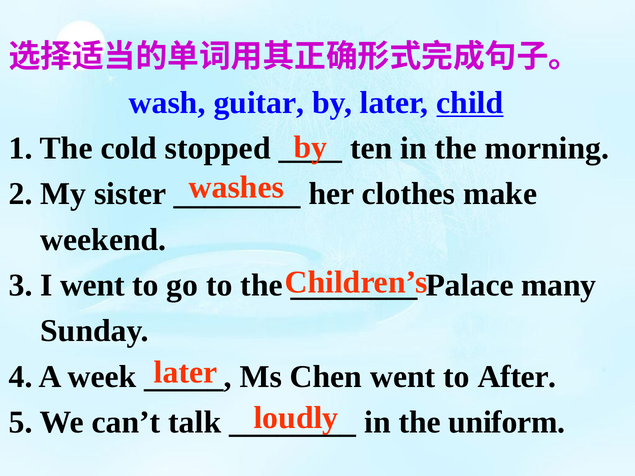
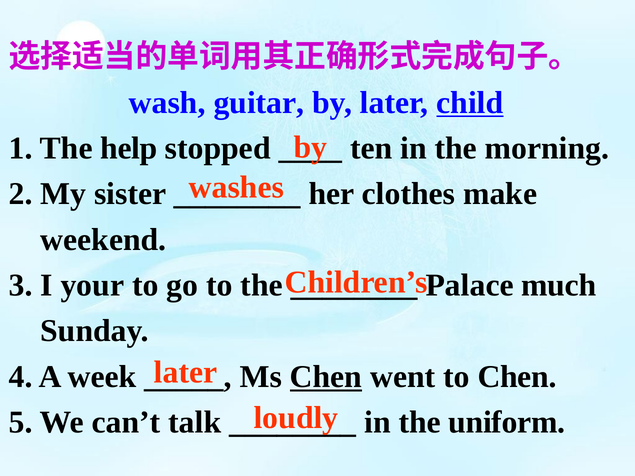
cold: cold -> help
I went: went -> your
many: many -> much
Chen at (326, 377) underline: none -> present
to After: After -> Chen
